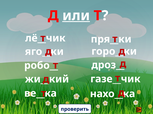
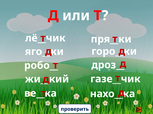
или underline: present -> none
